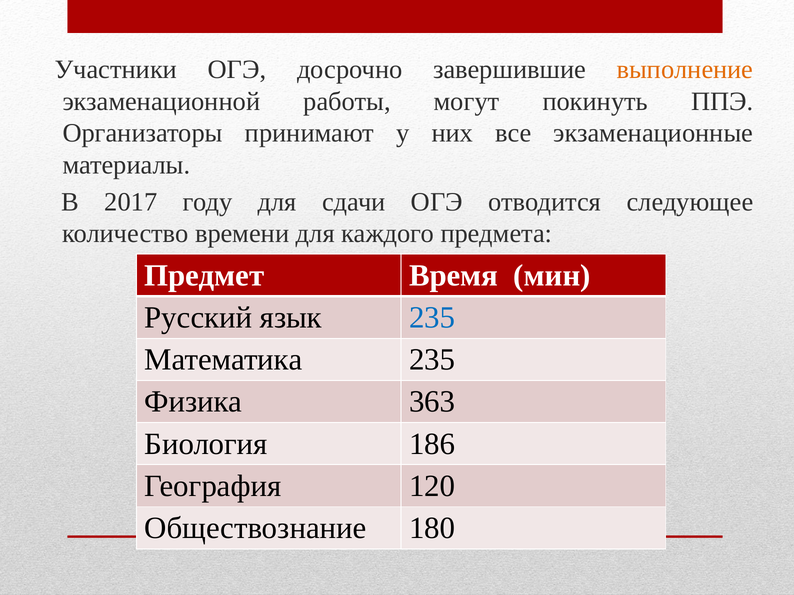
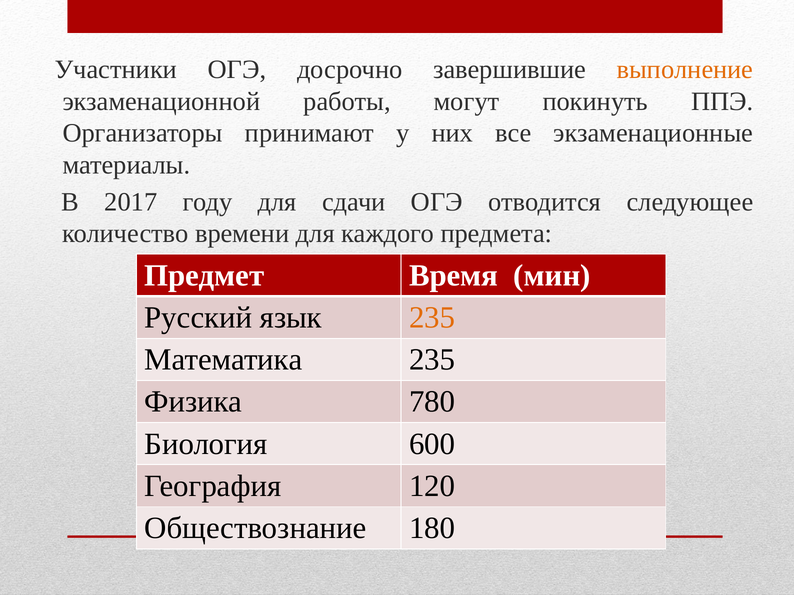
235 at (432, 318) colour: blue -> orange
363: 363 -> 780
186: 186 -> 600
